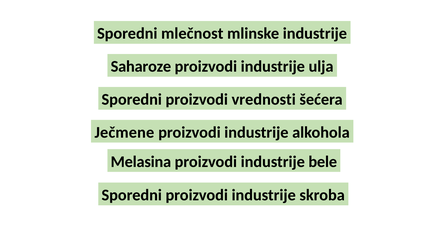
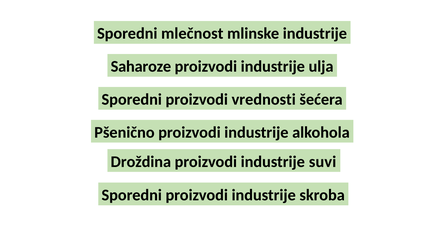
Ječmene: Ječmene -> Pšenično
Melasina: Melasina -> Droždina
bele: bele -> suvi
